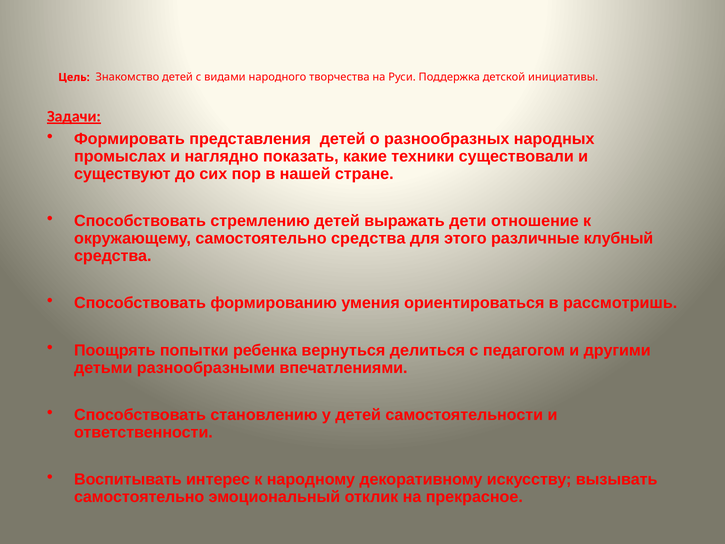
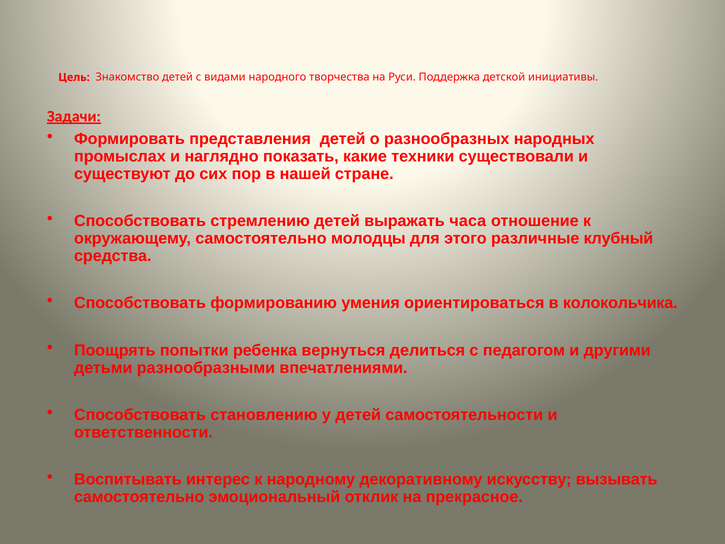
дети: дети -> часа
самостоятельно средства: средства -> молодцы
рассмотришь: рассмотришь -> колокольчика
